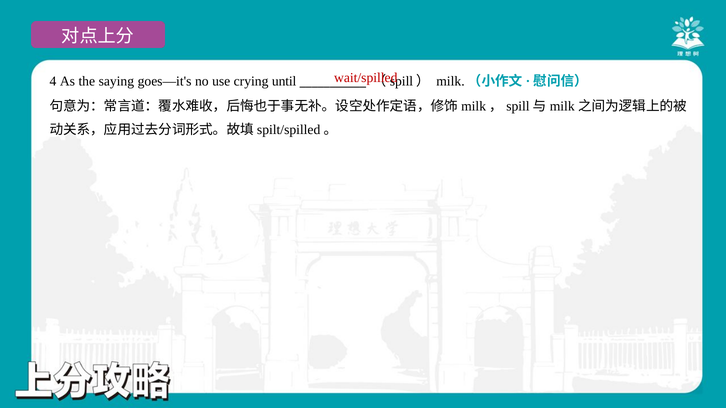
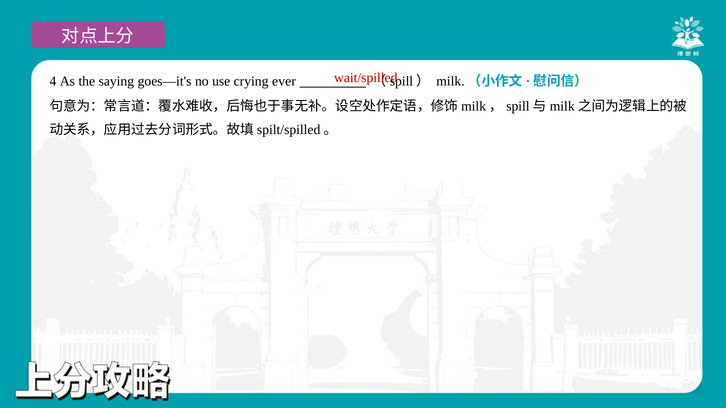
until: until -> ever
